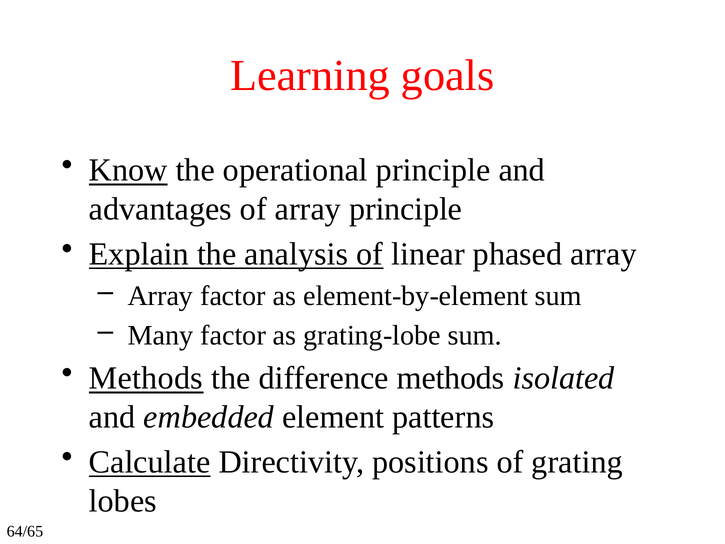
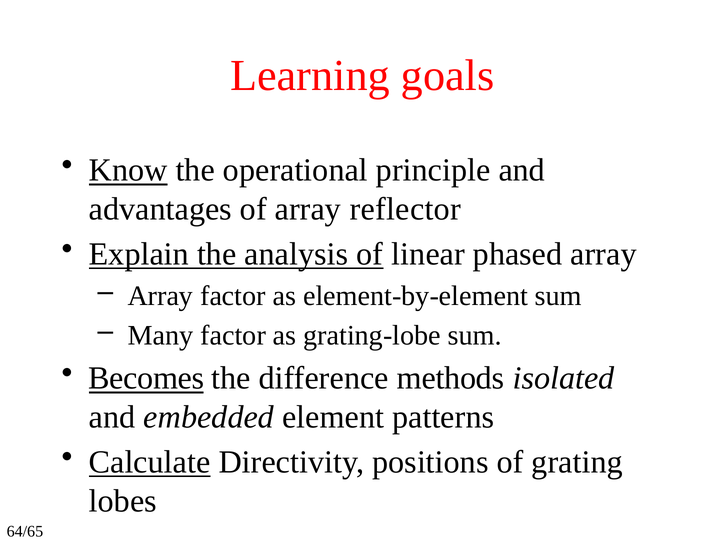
array principle: principle -> reflector
Methods at (146, 378): Methods -> Becomes
